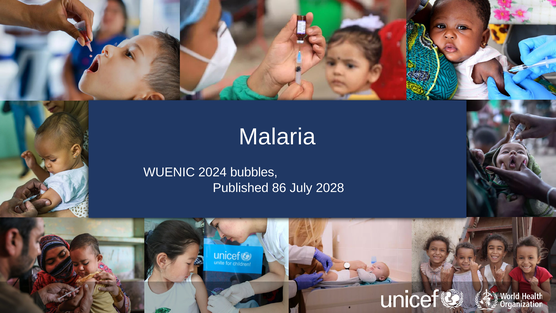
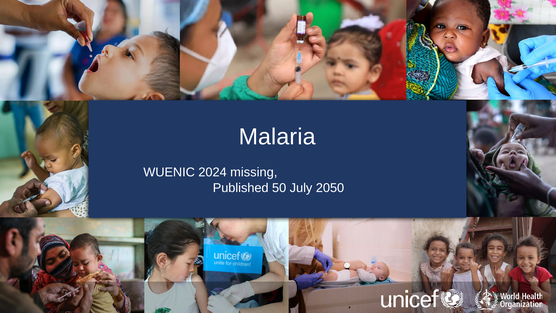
bubbles: bubbles -> missing
86: 86 -> 50
2028: 2028 -> 2050
